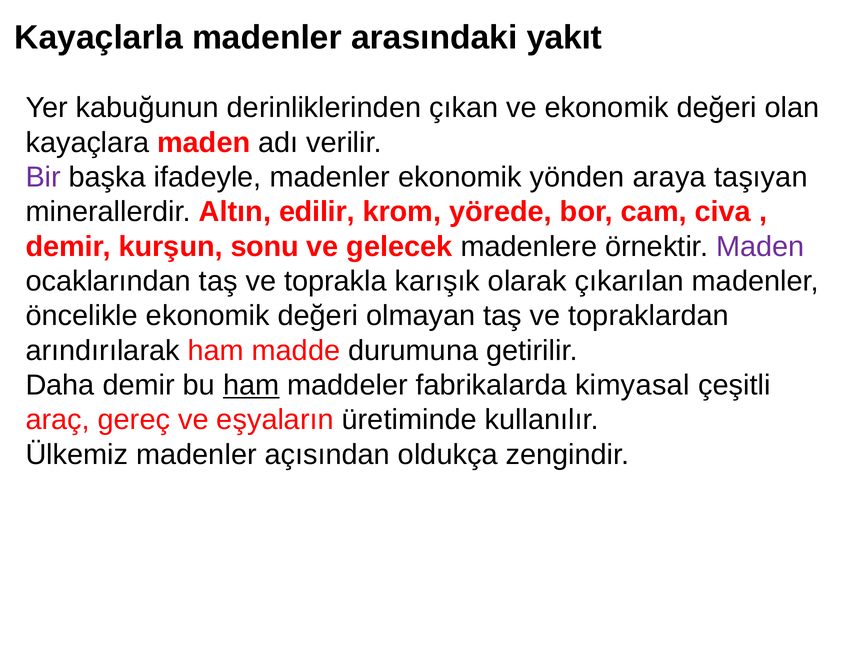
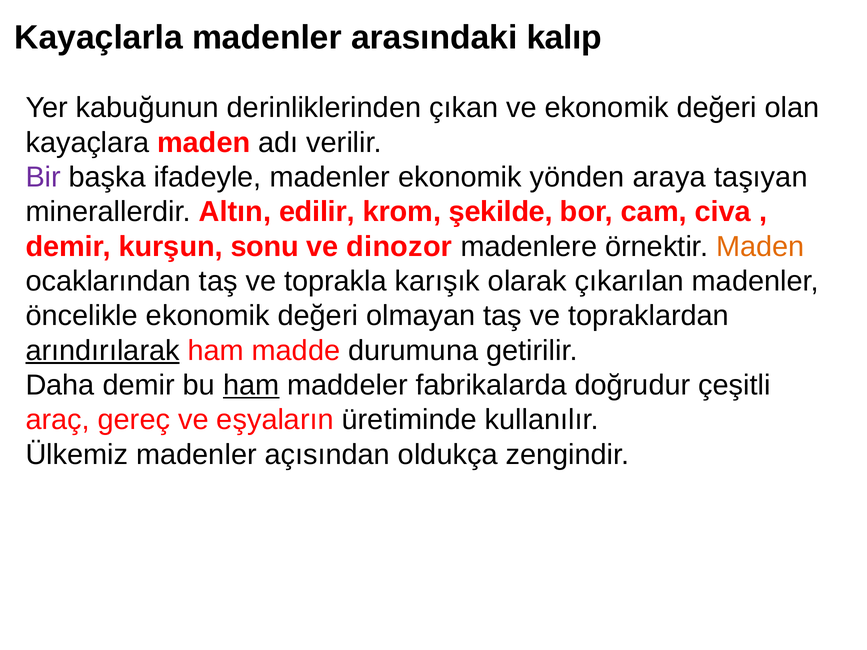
yakıt: yakıt -> kalıp
yörede: yörede -> şekilde
gelecek: gelecek -> dinozor
Maden at (760, 247) colour: purple -> orange
arındırılarak underline: none -> present
kimyasal: kimyasal -> doğrudur
